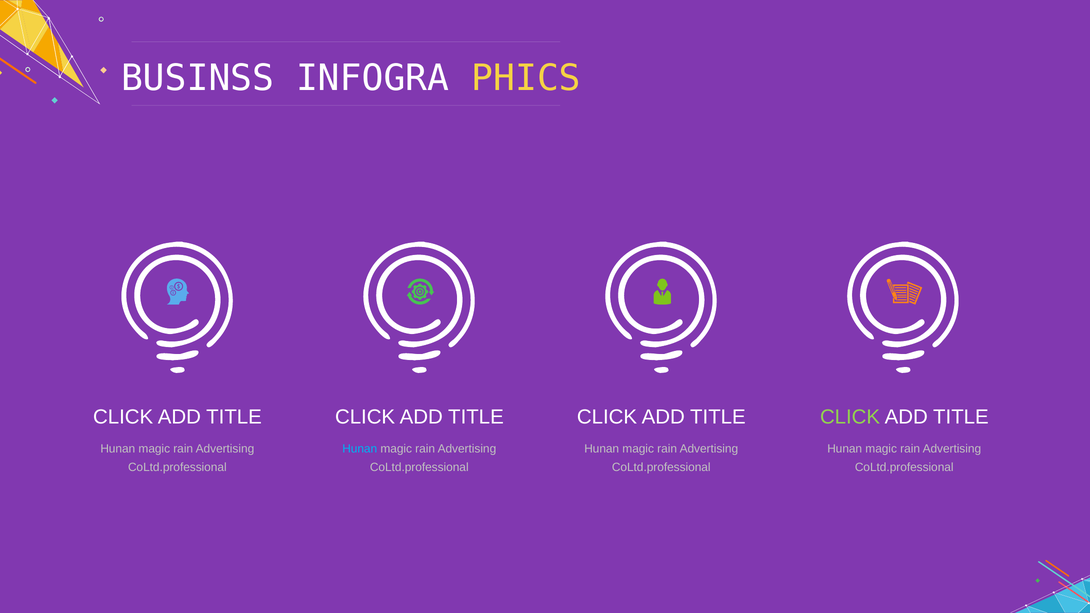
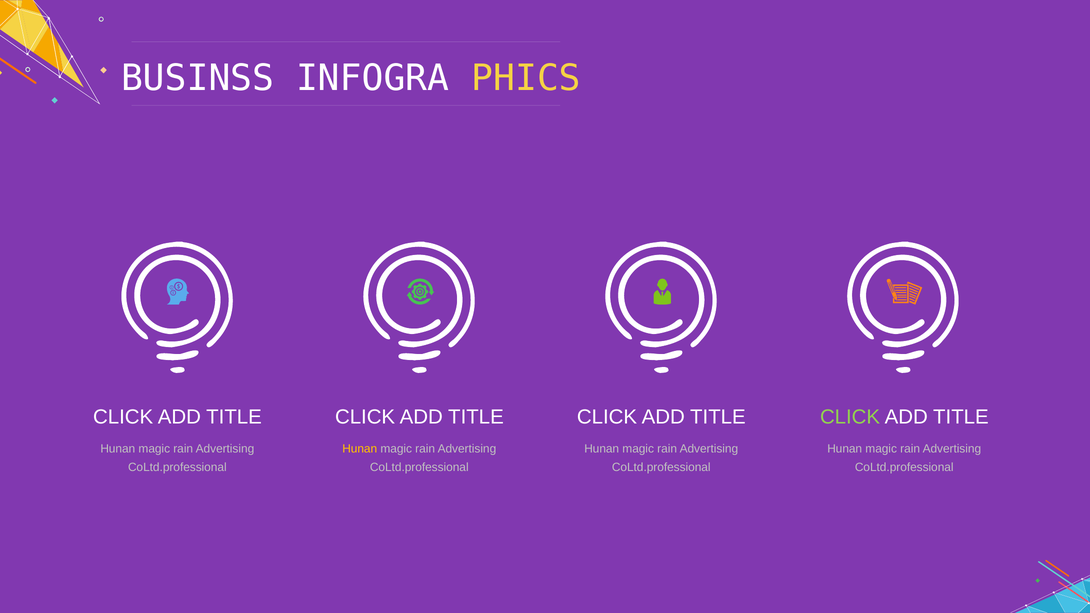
Hunan at (360, 449) colour: light blue -> yellow
